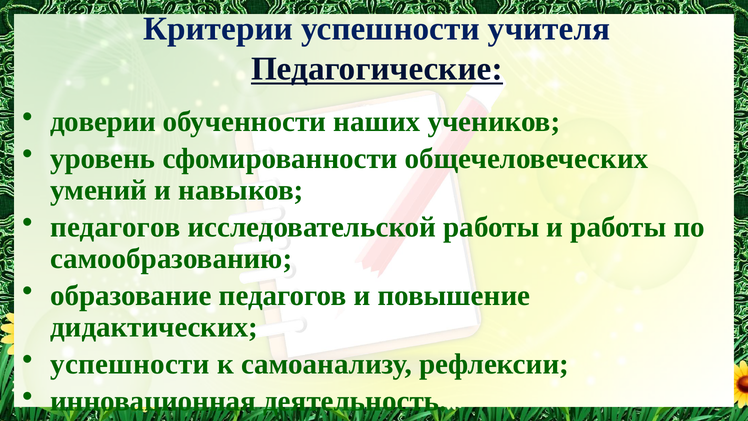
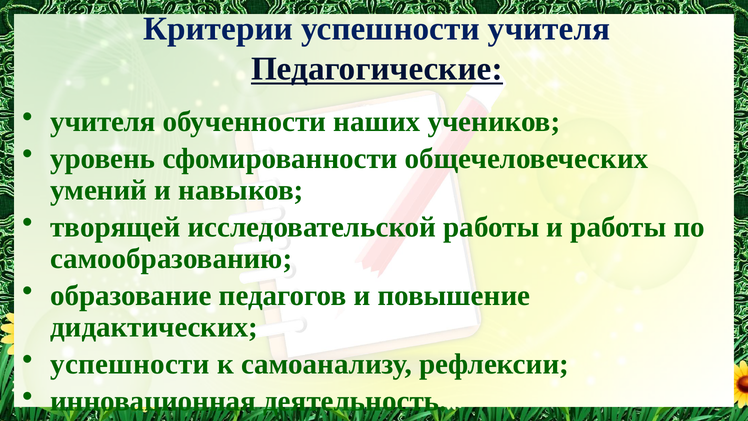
доверии at (103, 121): доверии -> учителя
педагогов at (115, 227): педагогов -> творящей
